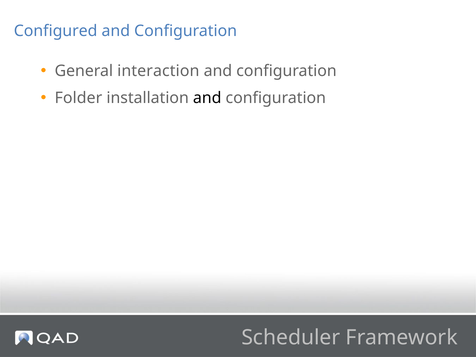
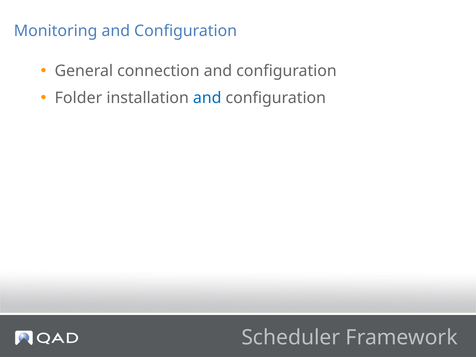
Configured: Configured -> Monitoring
interaction: interaction -> connection
and at (207, 98) colour: black -> blue
